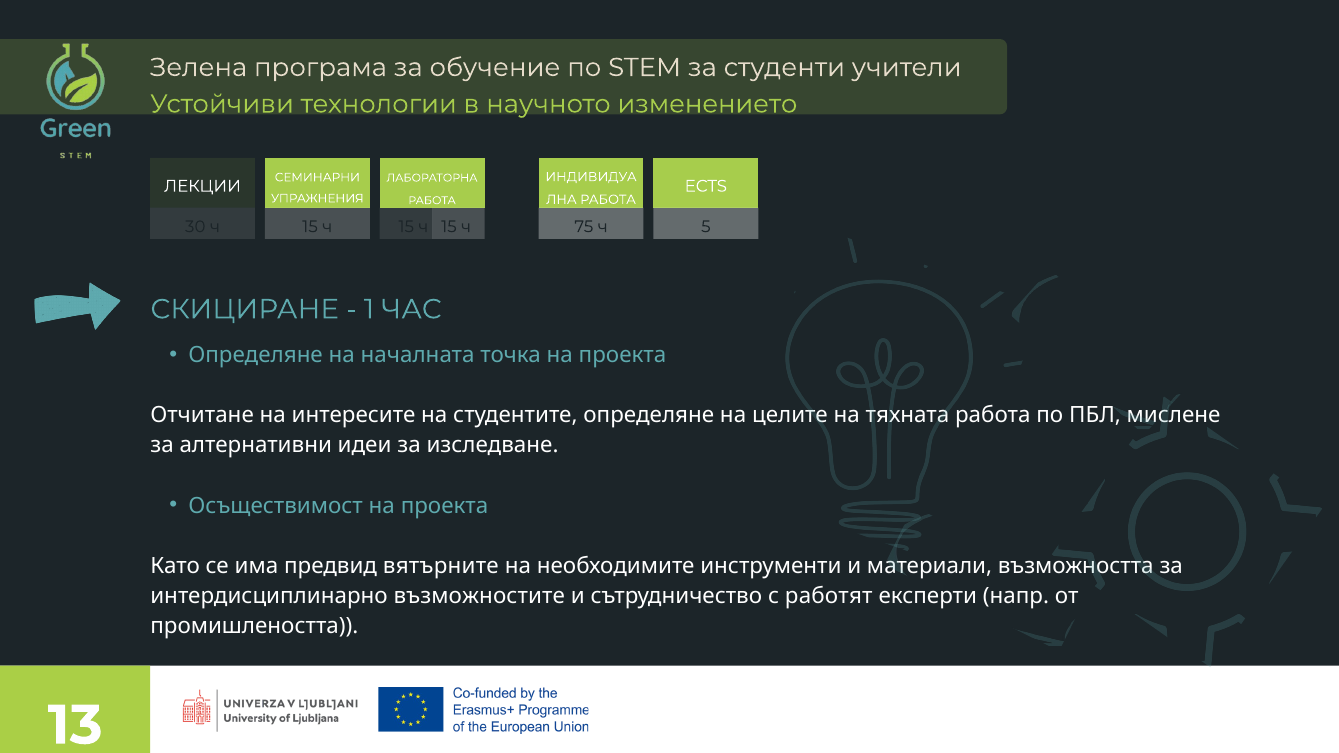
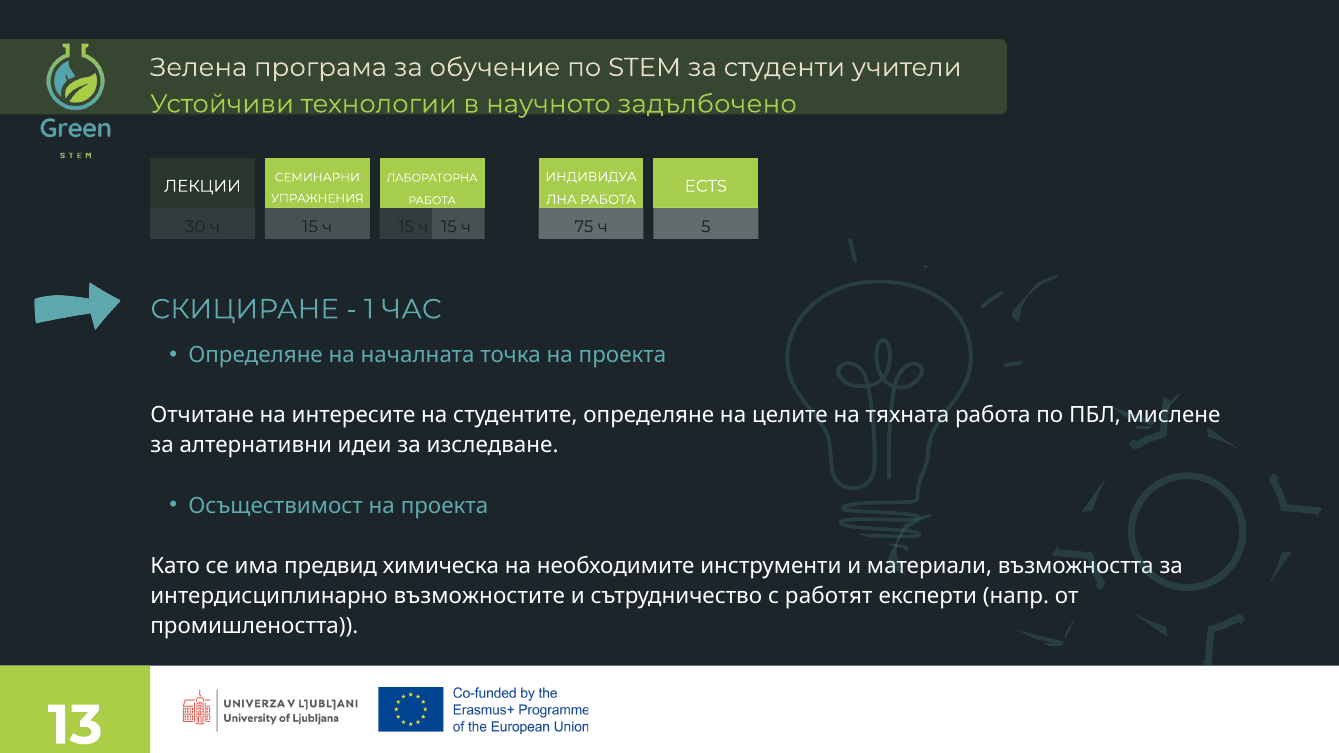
изменението: изменението -> задълбочено
вятърните: вятърните -> химическа
